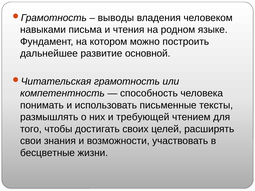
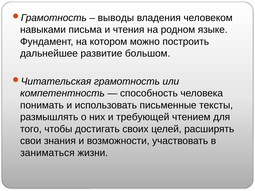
основной: основной -> большом
бесцветные: бесцветные -> заниматься
